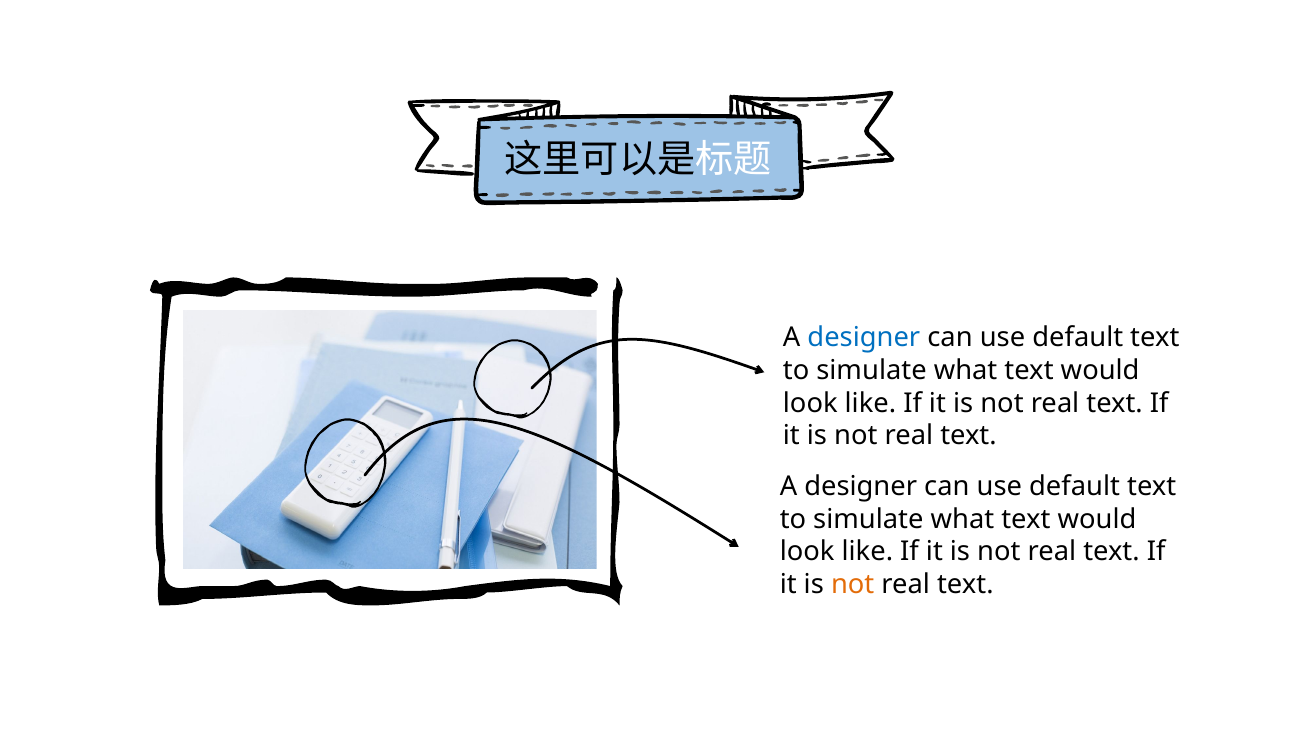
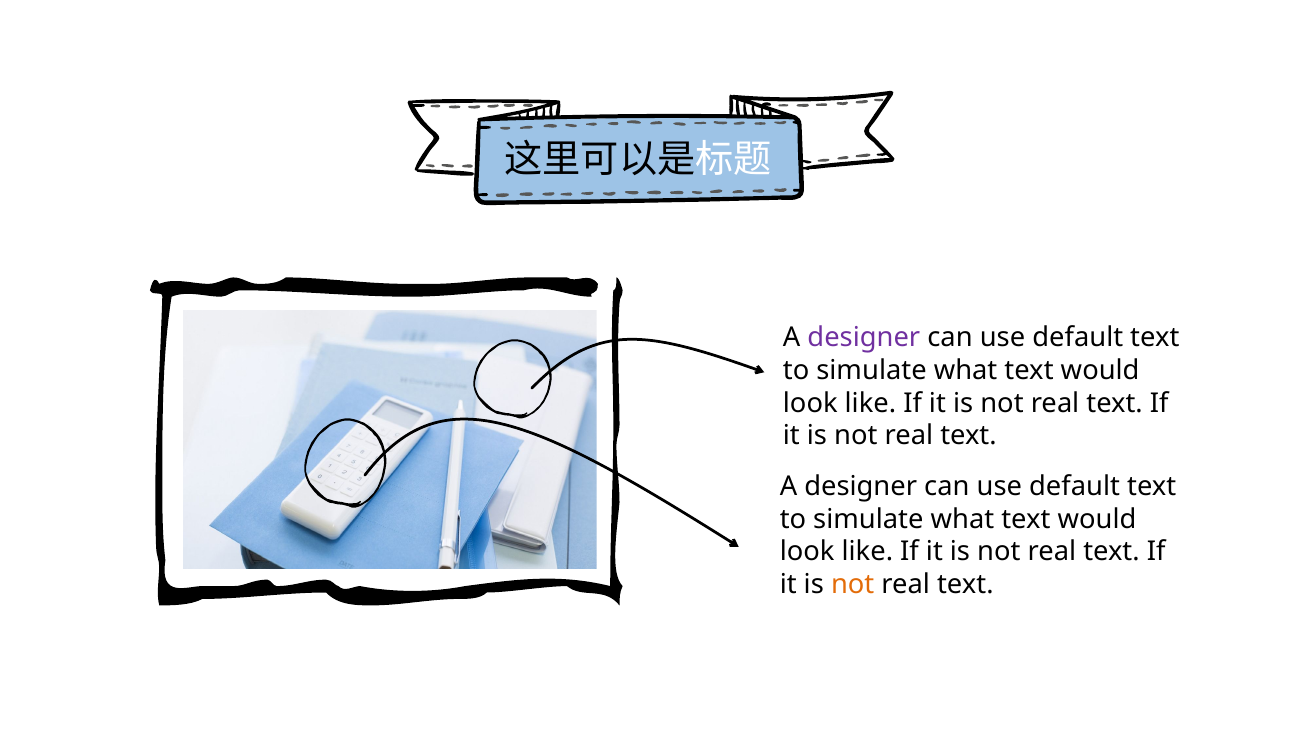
designer at (864, 338) colour: blue -> purple
